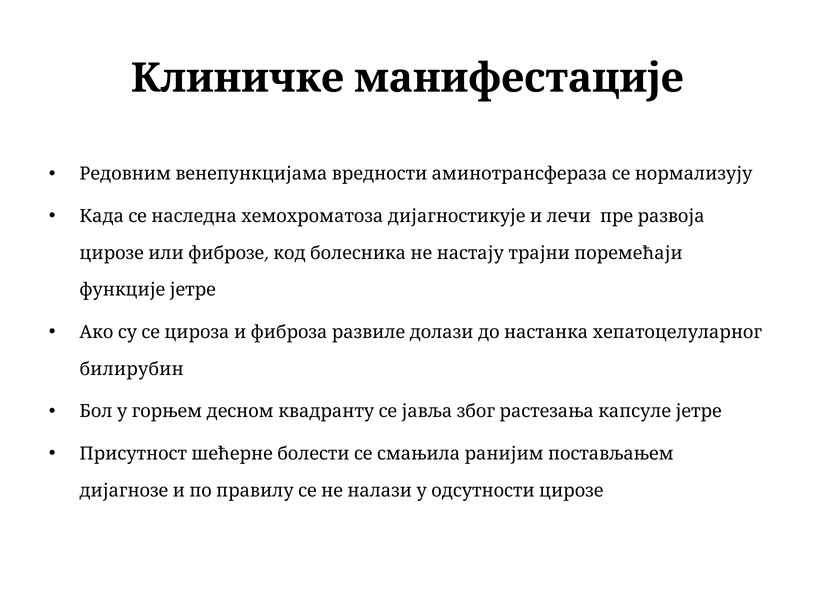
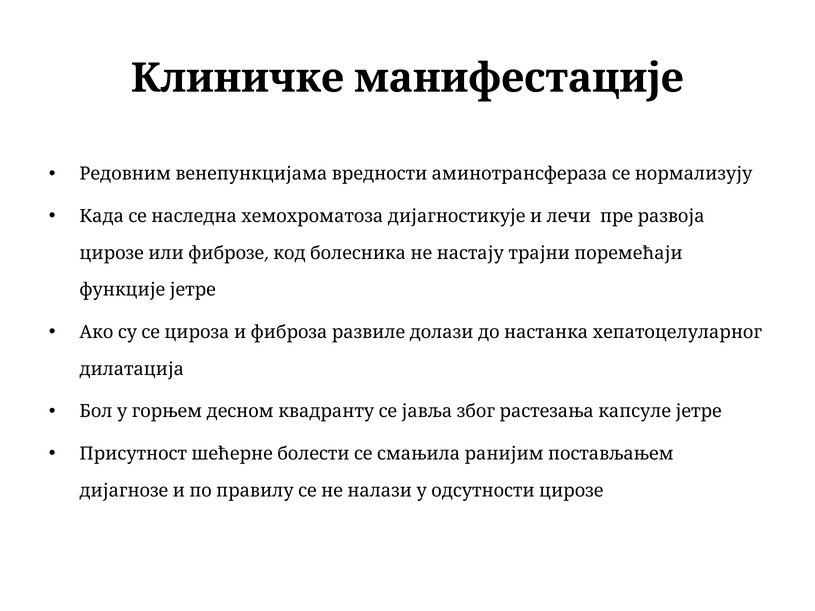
билирубин: билирубин -> дилатација
